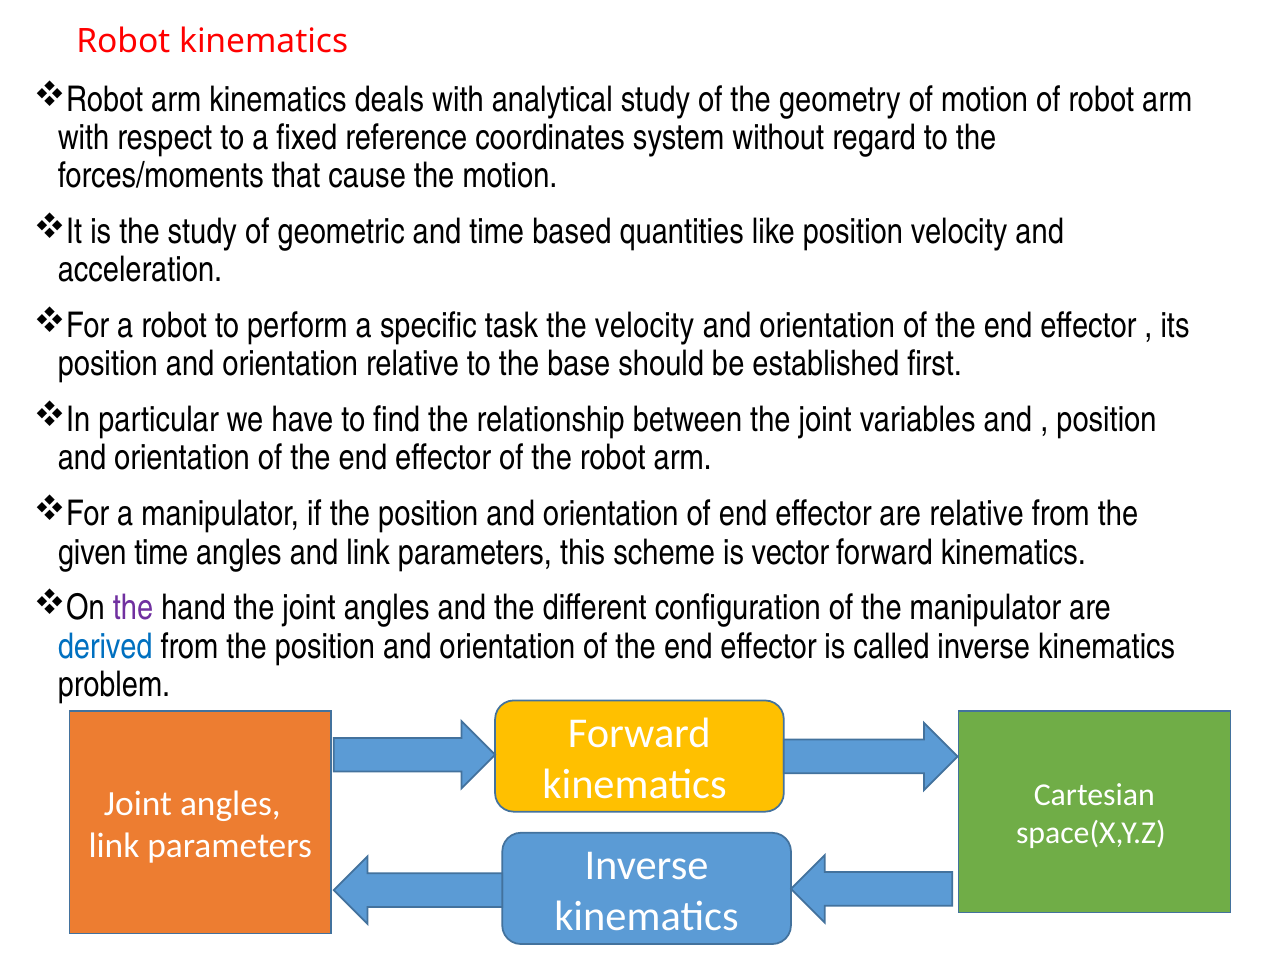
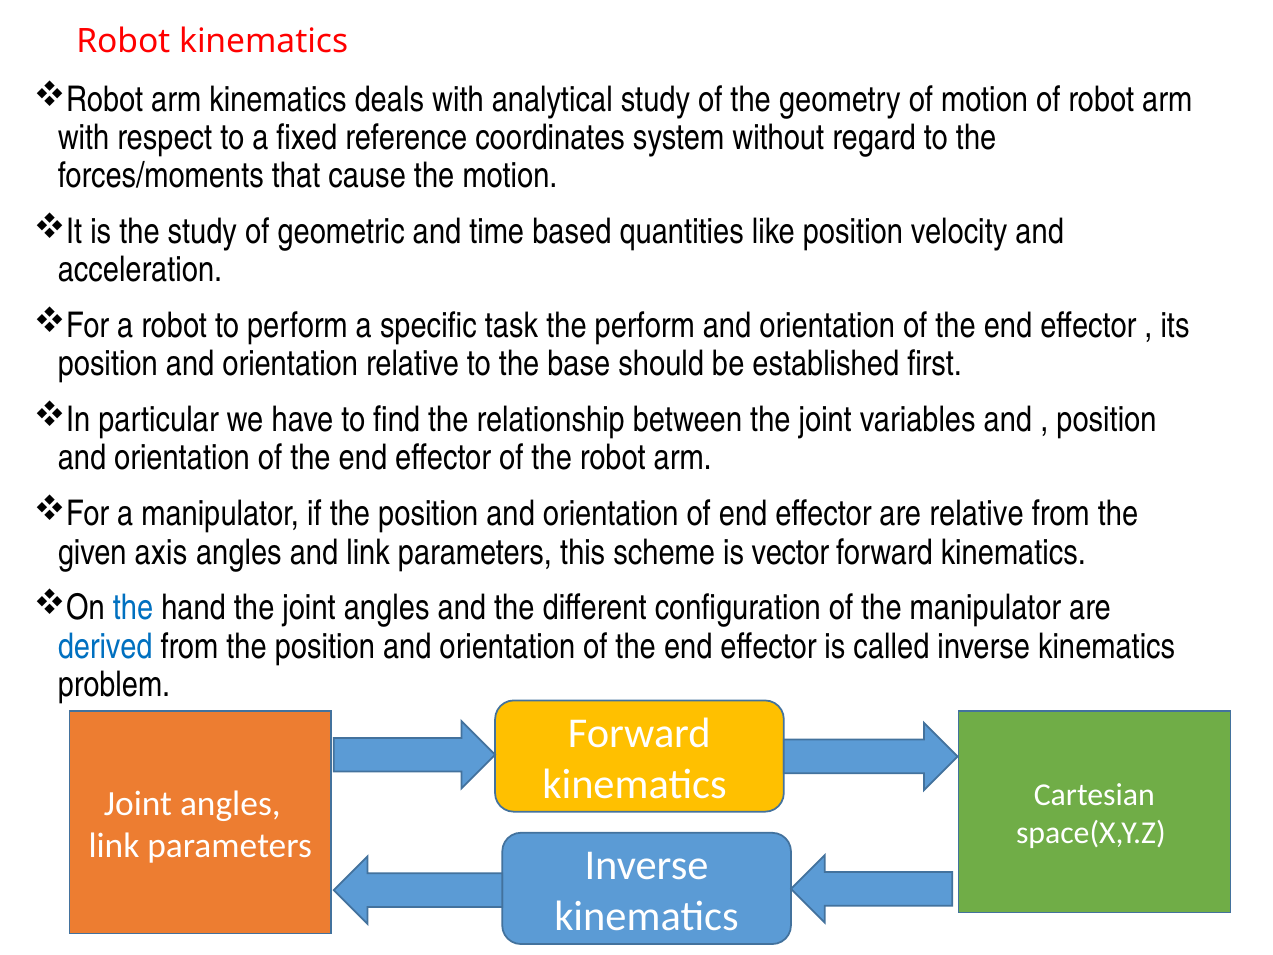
the velocity: velocity -> perform
given time: time -> axis
the at (133, 608) colour: purple -> blue
